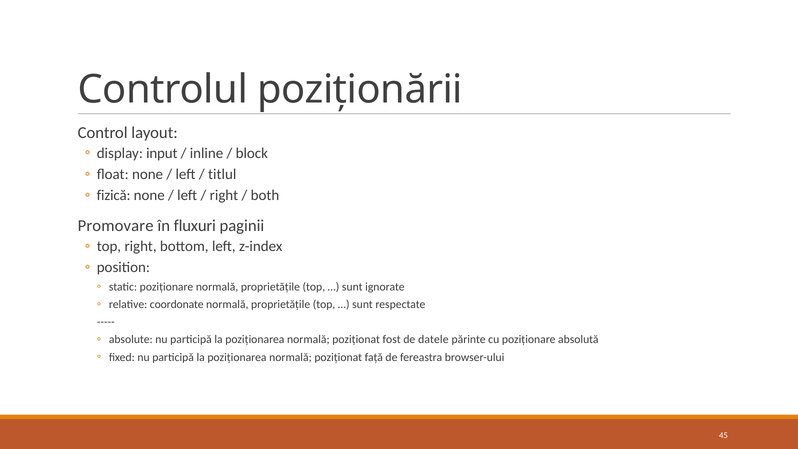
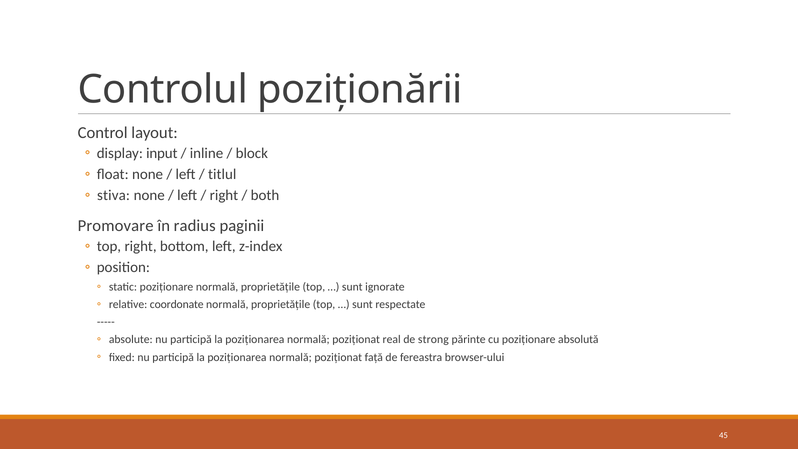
fizică: fizică -> stiva
fluxuri: fluxuri -> radius
fost: fost -> real
datele: datele -> strong
